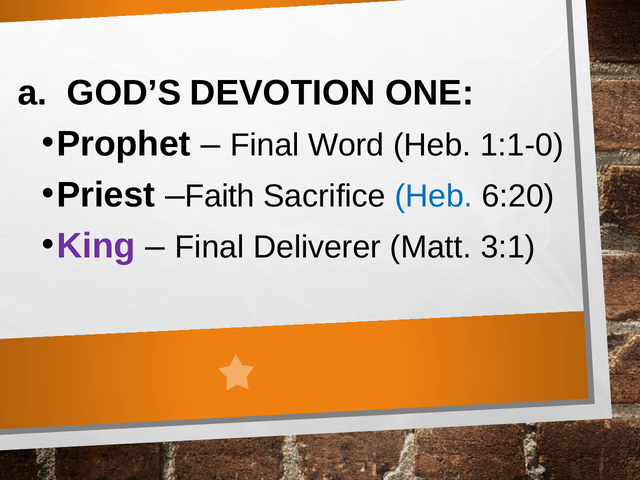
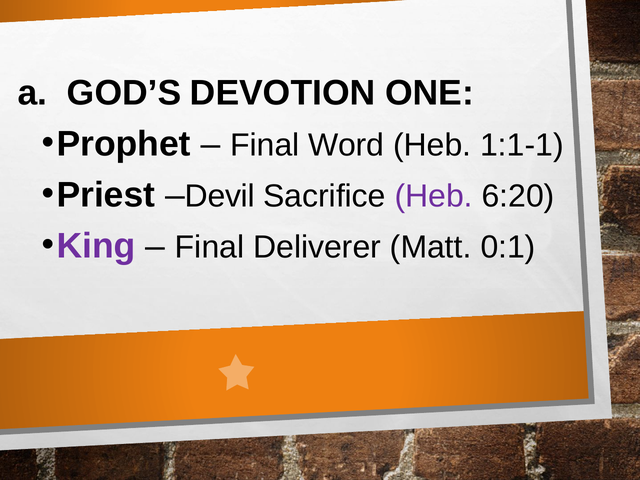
1:1-0: 1:1-0 -> 1:1-1
Faith: Faith -> Devil
Heb at (434, 196) colour: blue -> purple
3:1: 3:1 -> 0:1
